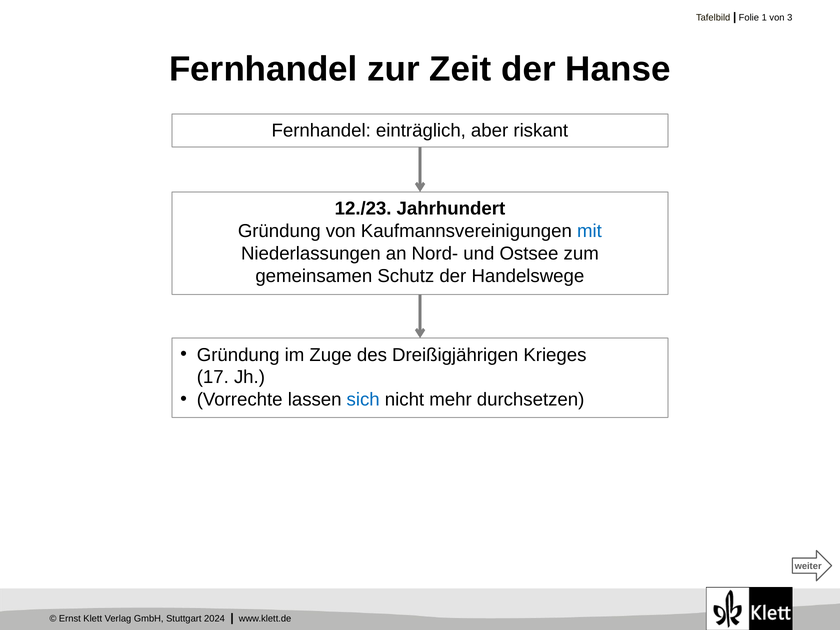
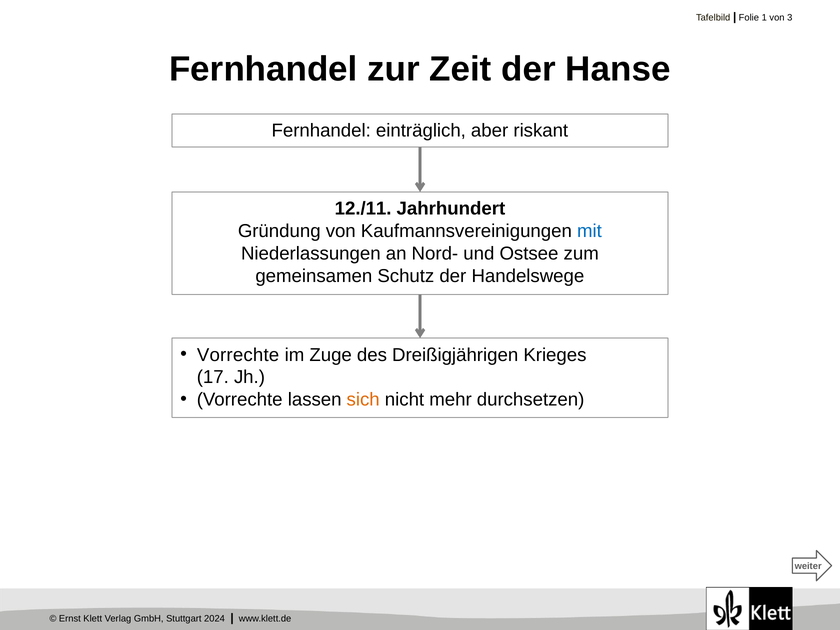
12./23: 12./23 -> 12./11
Gründung at (238, 355): Gründung -> Vorrechte
sich colour: blue -> orange
